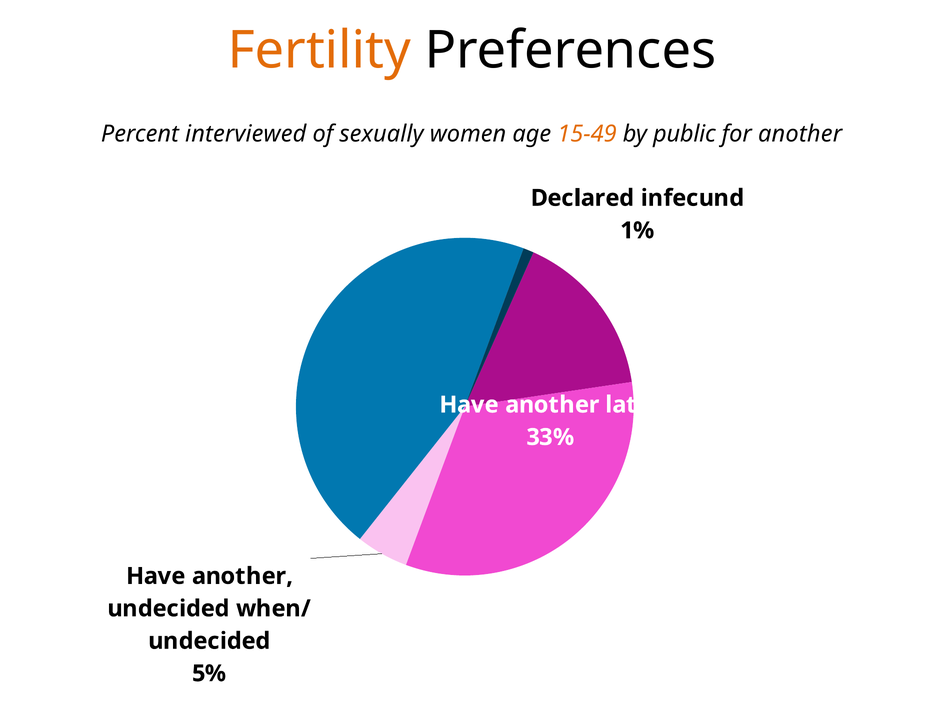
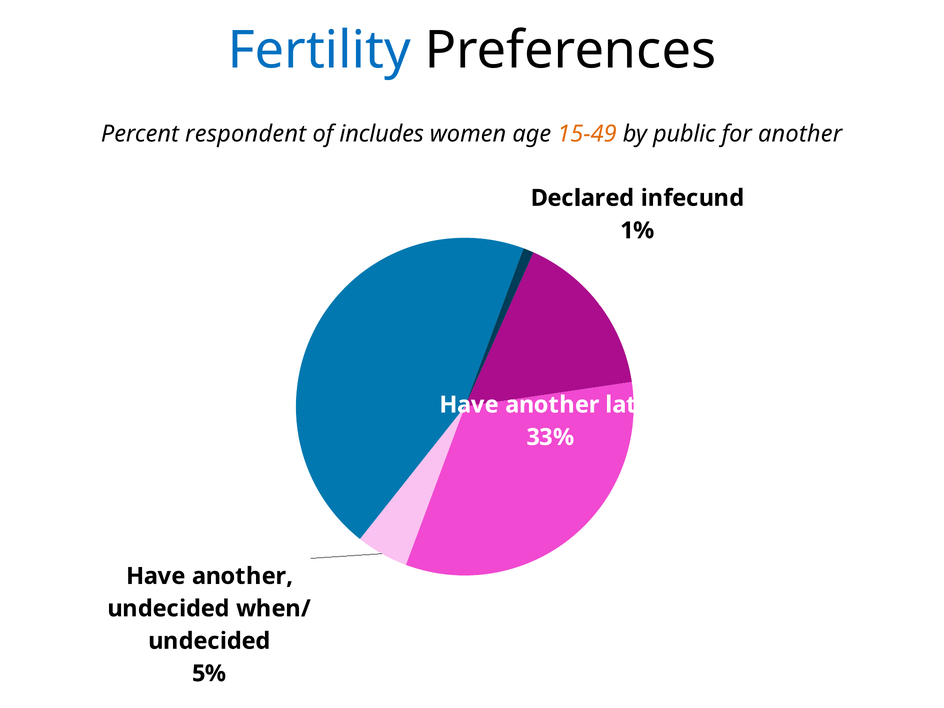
Fertility colour: orange -> blue
interviewed: interviewed -> respondent
sexually: sexually -> includes
